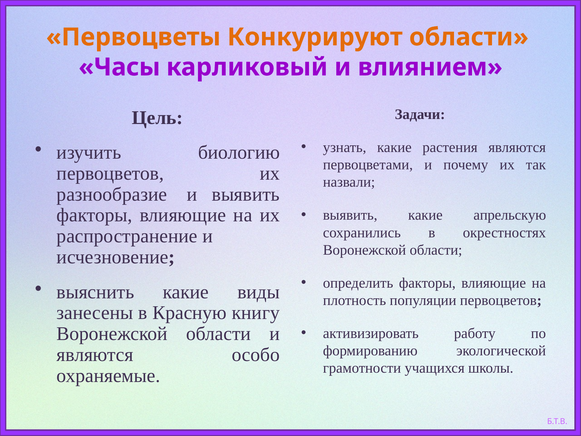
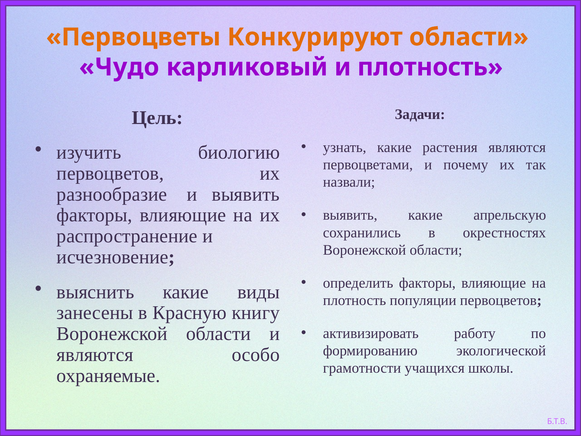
Часы: Часы -> Чудо
и влиянием: влиянием -> плотность
